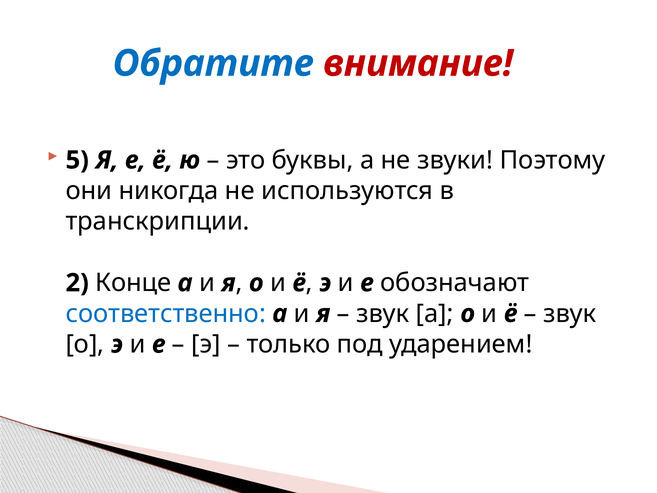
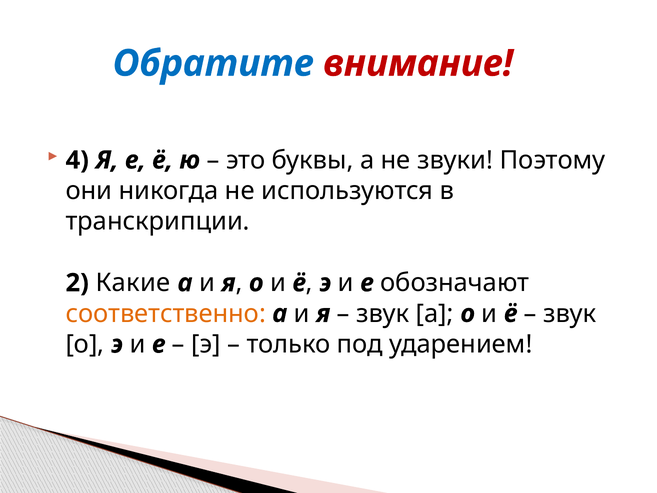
5: 5 -> 4
Конце: Конце -> Какие
соответственно colour: blue -> orange
